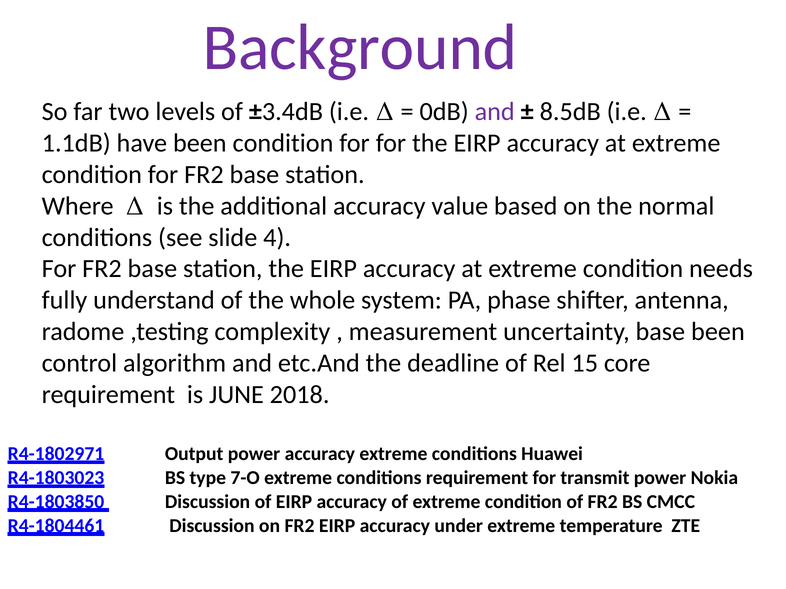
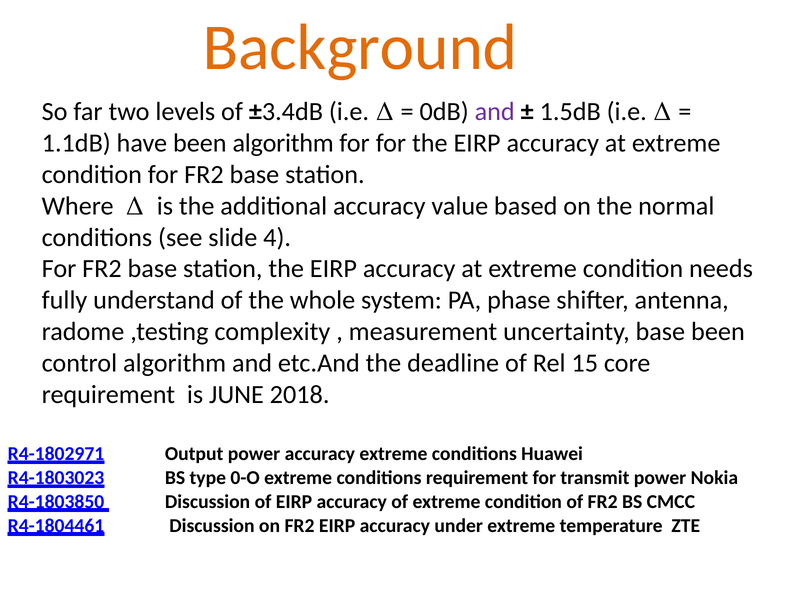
Background colour: purple -> orange
8.5dB: 8.5dB -> 1.5dB
been condition: condition -> algorithm
7-O: 7-O -> 0-O
